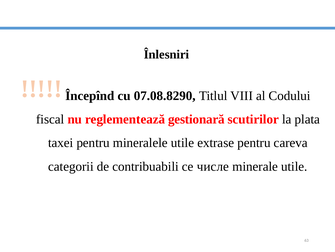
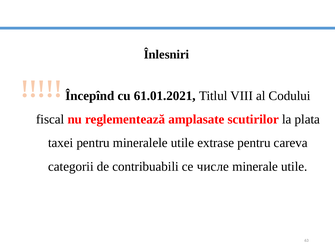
07.08.8290: 07.08.8290 -> 61.01.2021
gestionară: gestionară -> amplasate
